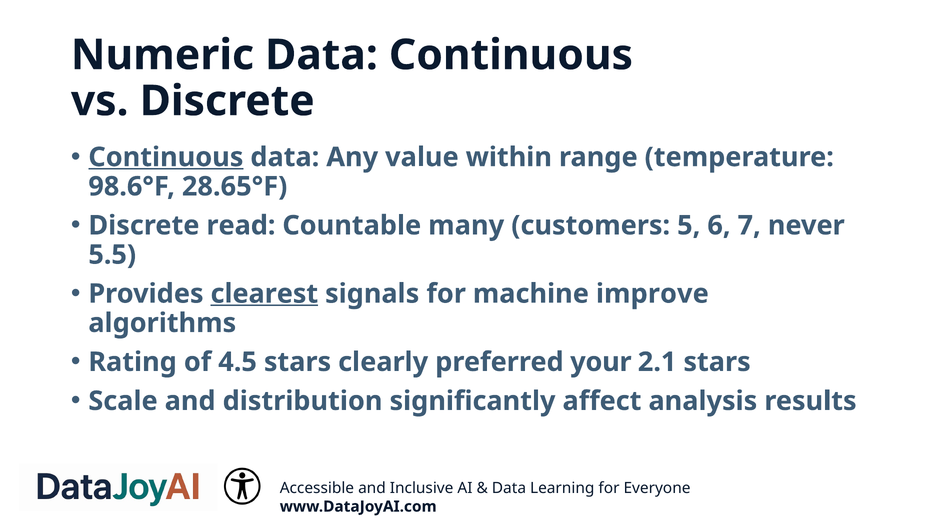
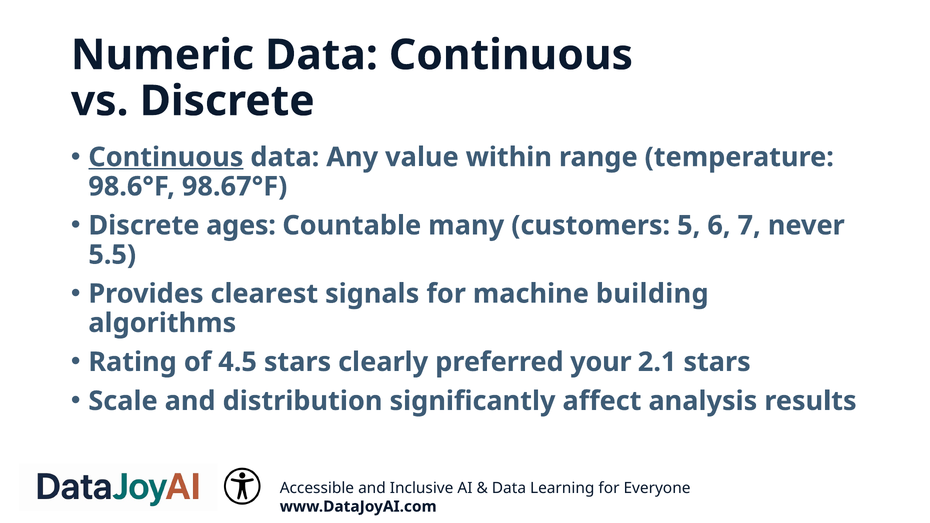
28.65°F: 28.65°F -> 98.67°F
read: read -> ages
clearest underline: present -> none
improve: improve -> building
